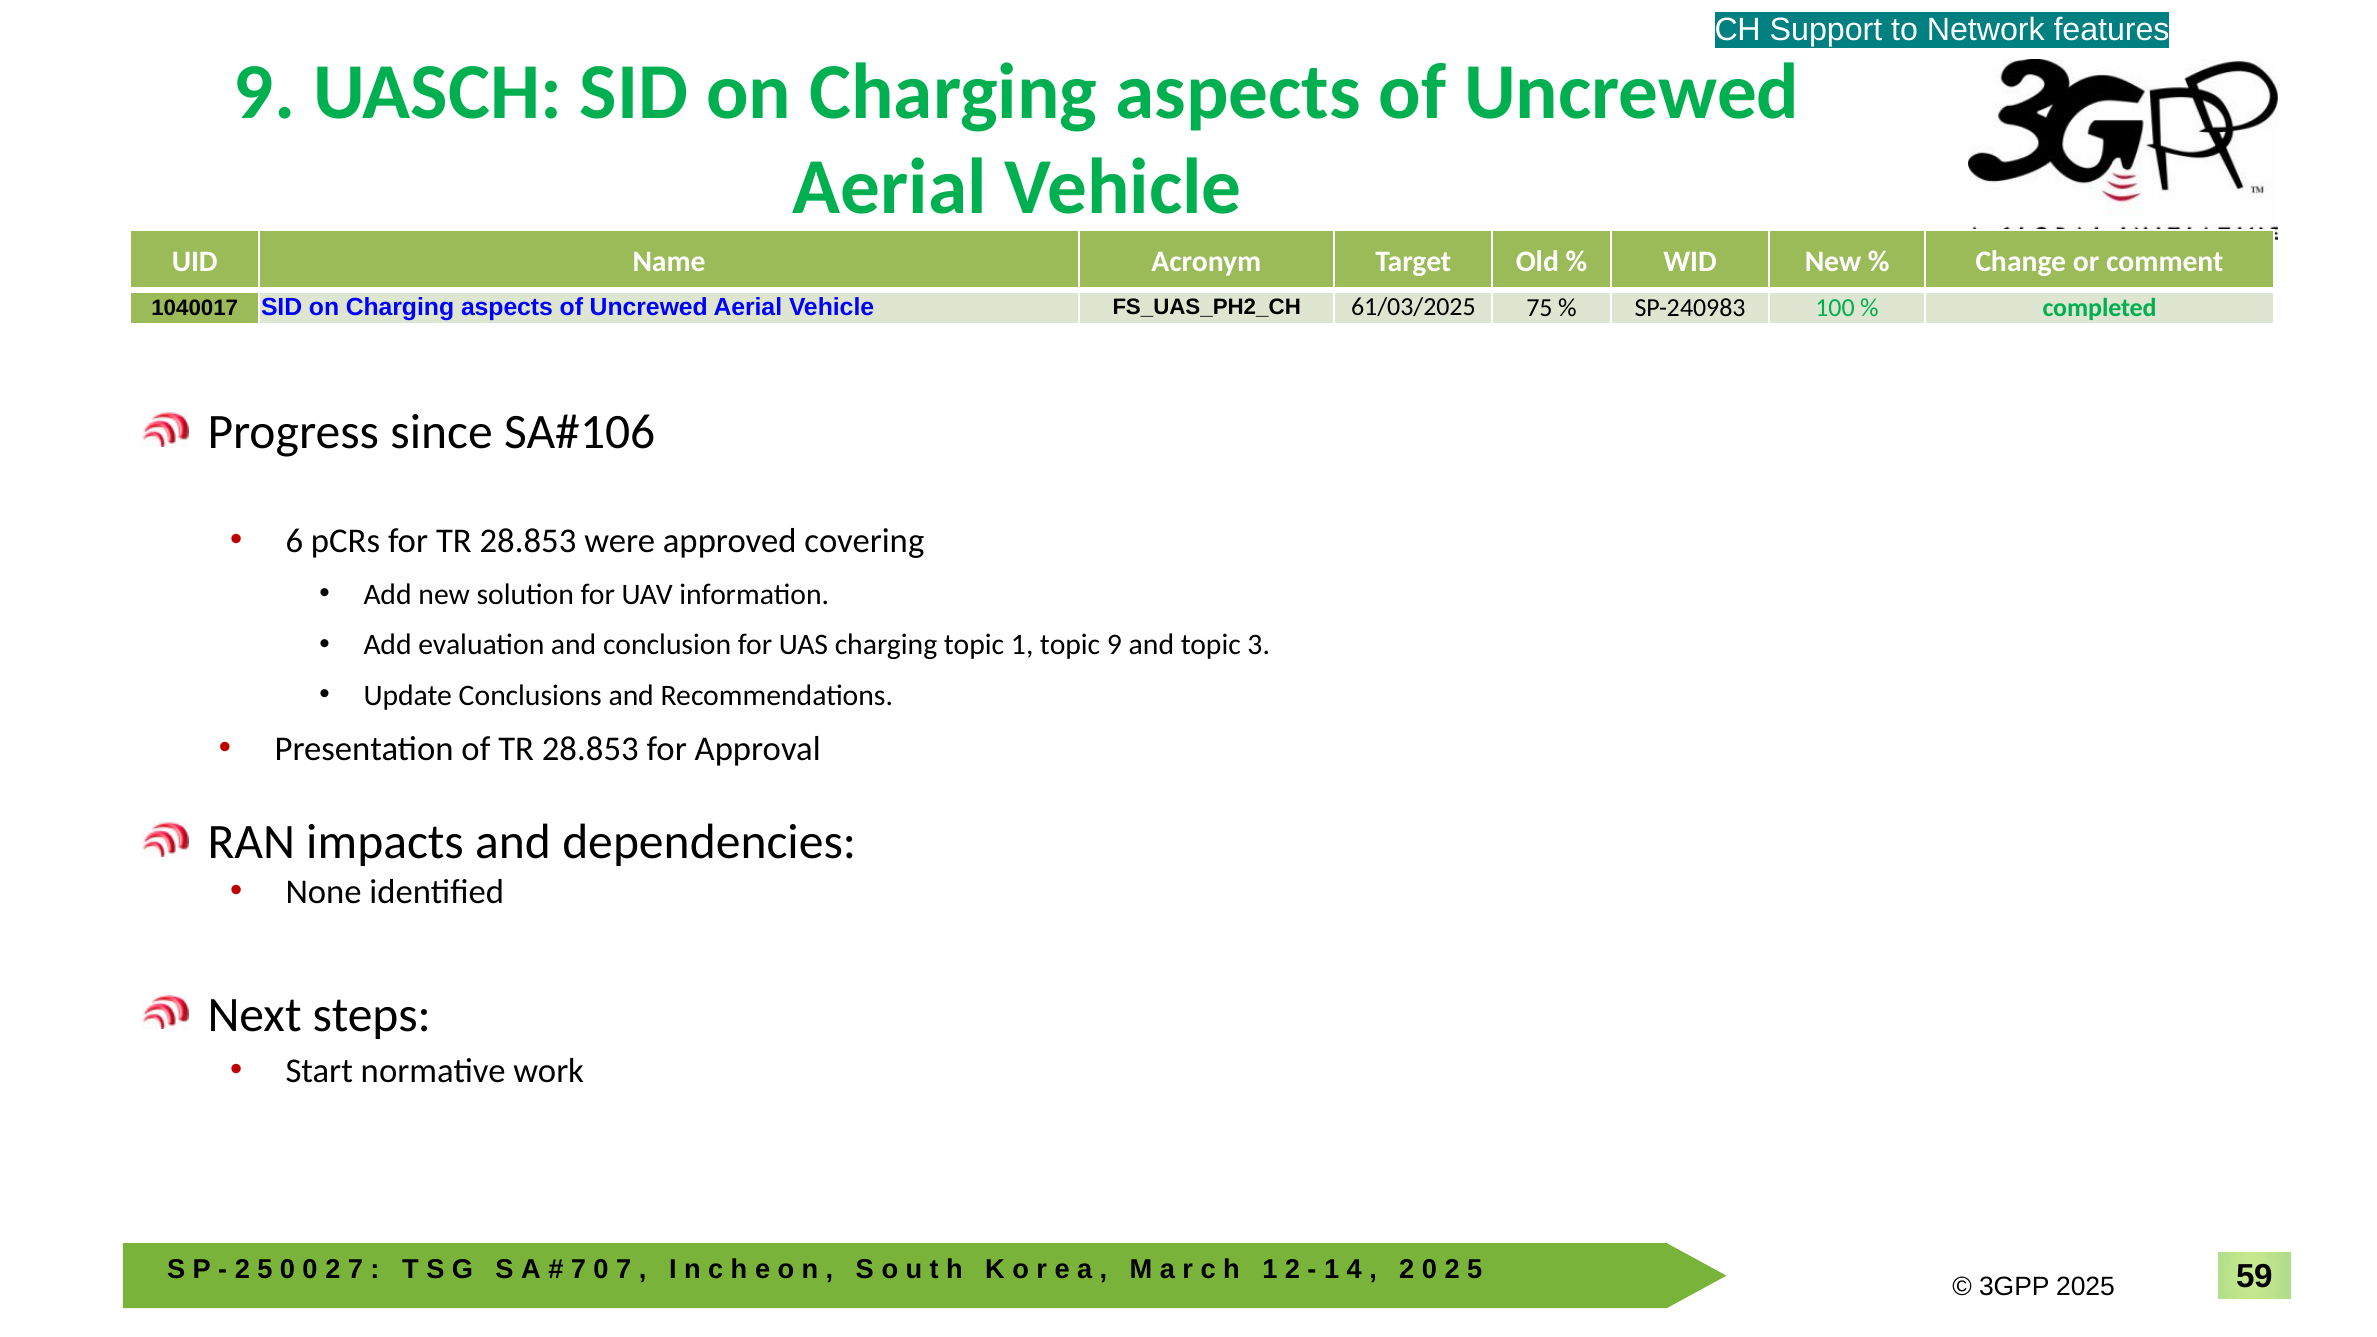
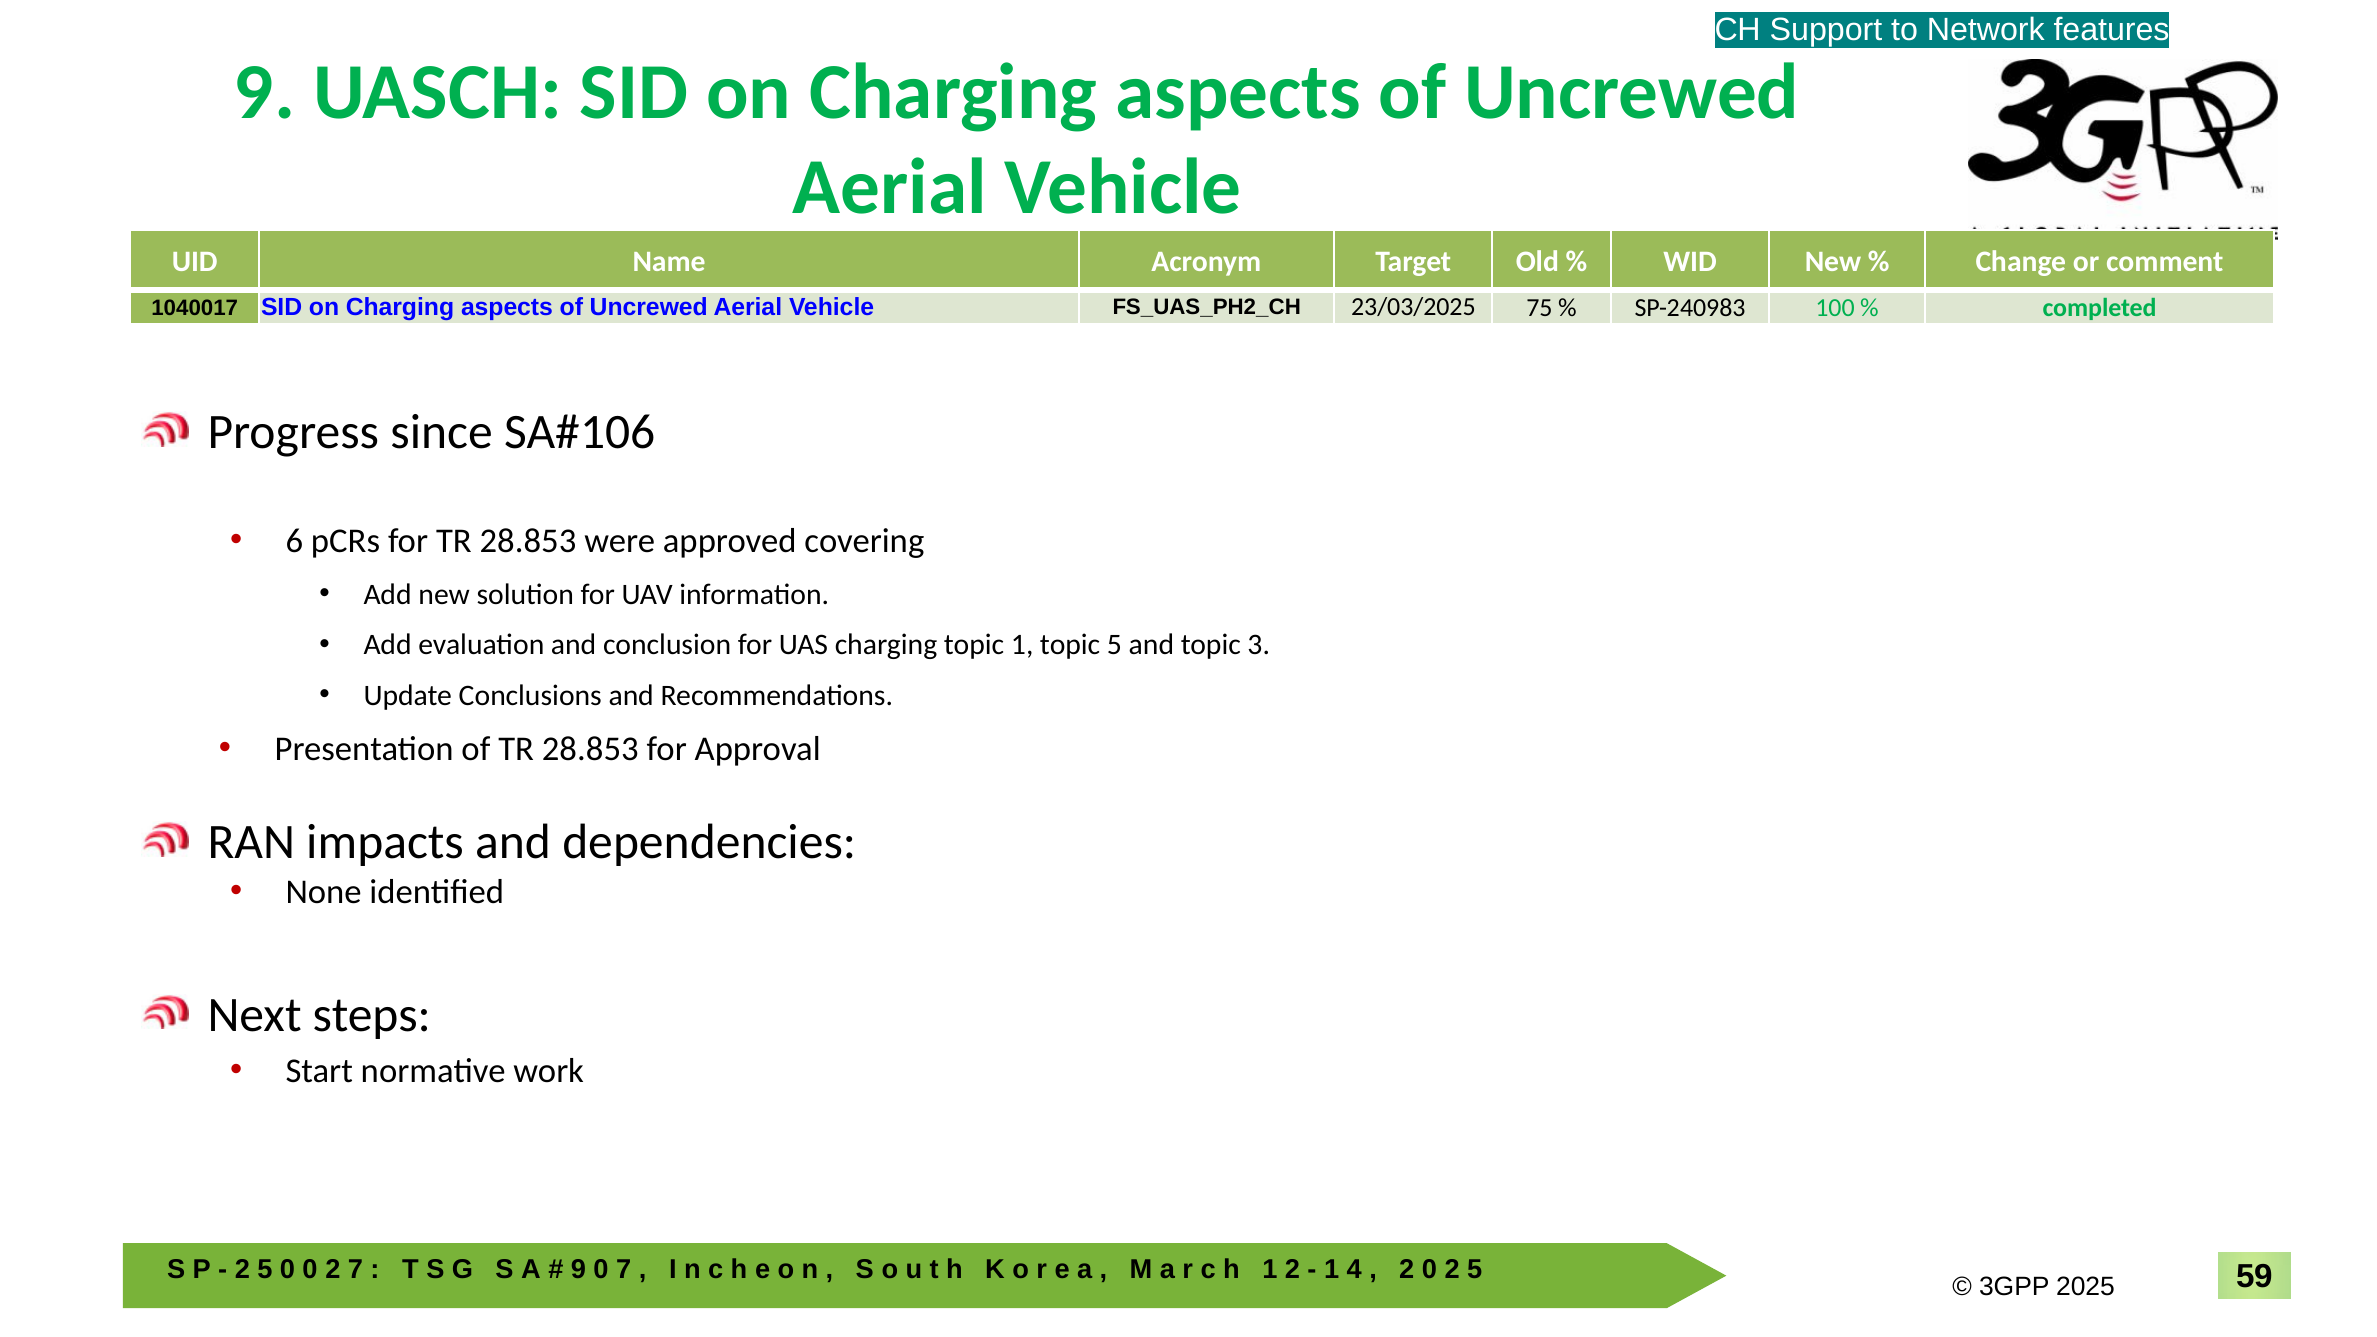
61/03/2025: 61/03/2025 -> 23/03/2025
topic 9: 9 -> 5
7 at (578, 1270): 7 -> 9
